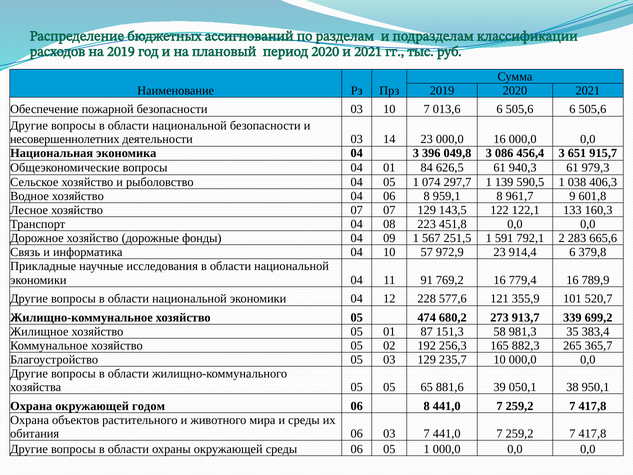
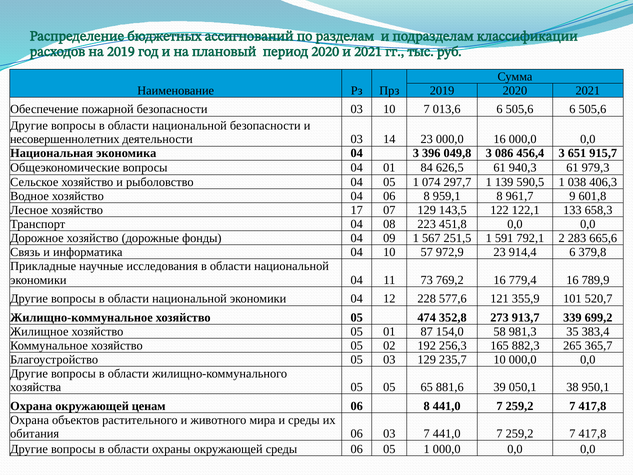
хозяйство 07: 07 -> 17
160,3: 160,3 -> 658,3
91: 91 -> 73
680,2: 680,2 -> 352,8
151,3: 151,3 -> 154,0
годом: годом -> ценам
